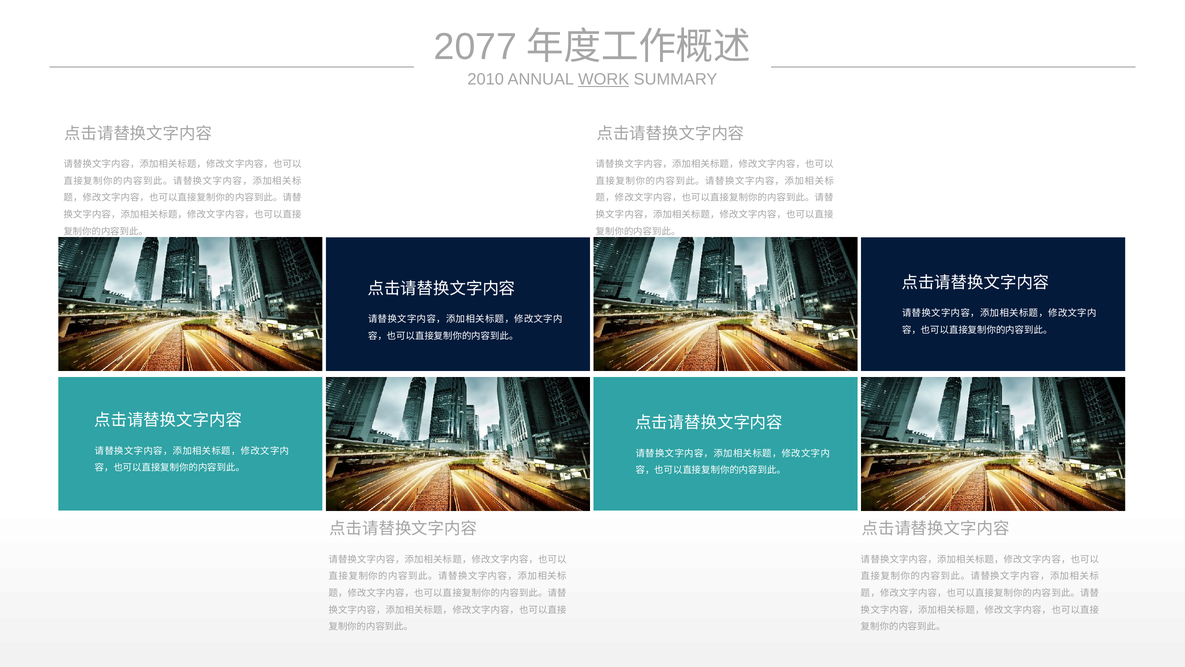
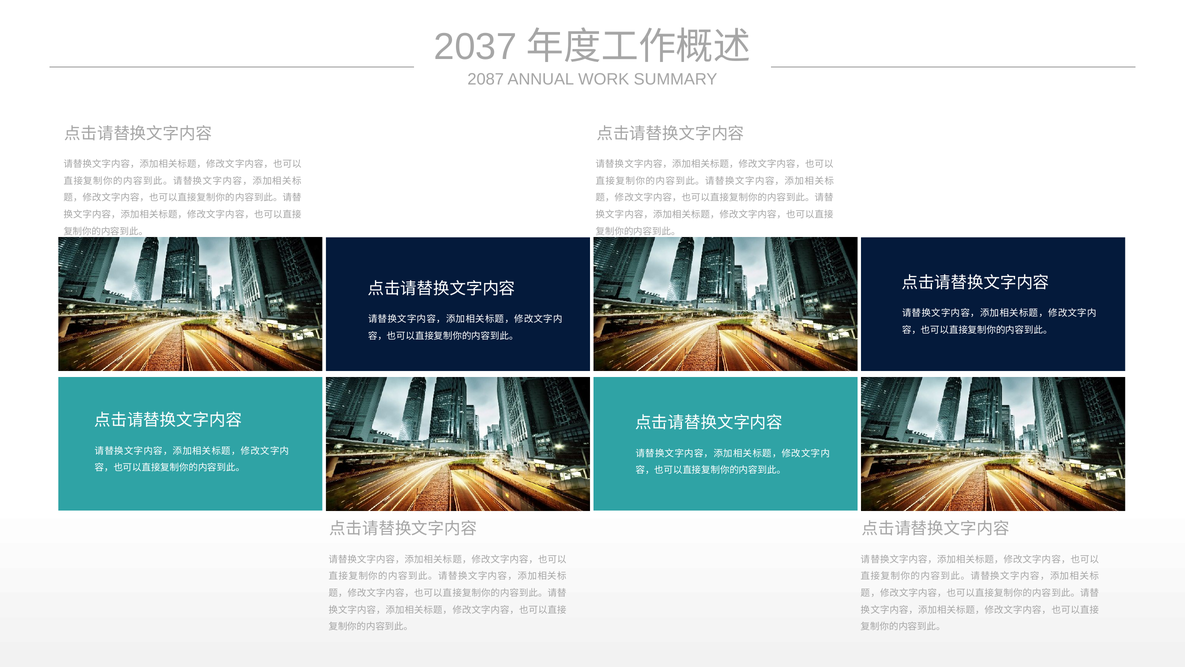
2077: 2077 -> 2037
2010: 2010 -> 2087
WORK underline: present -> none
